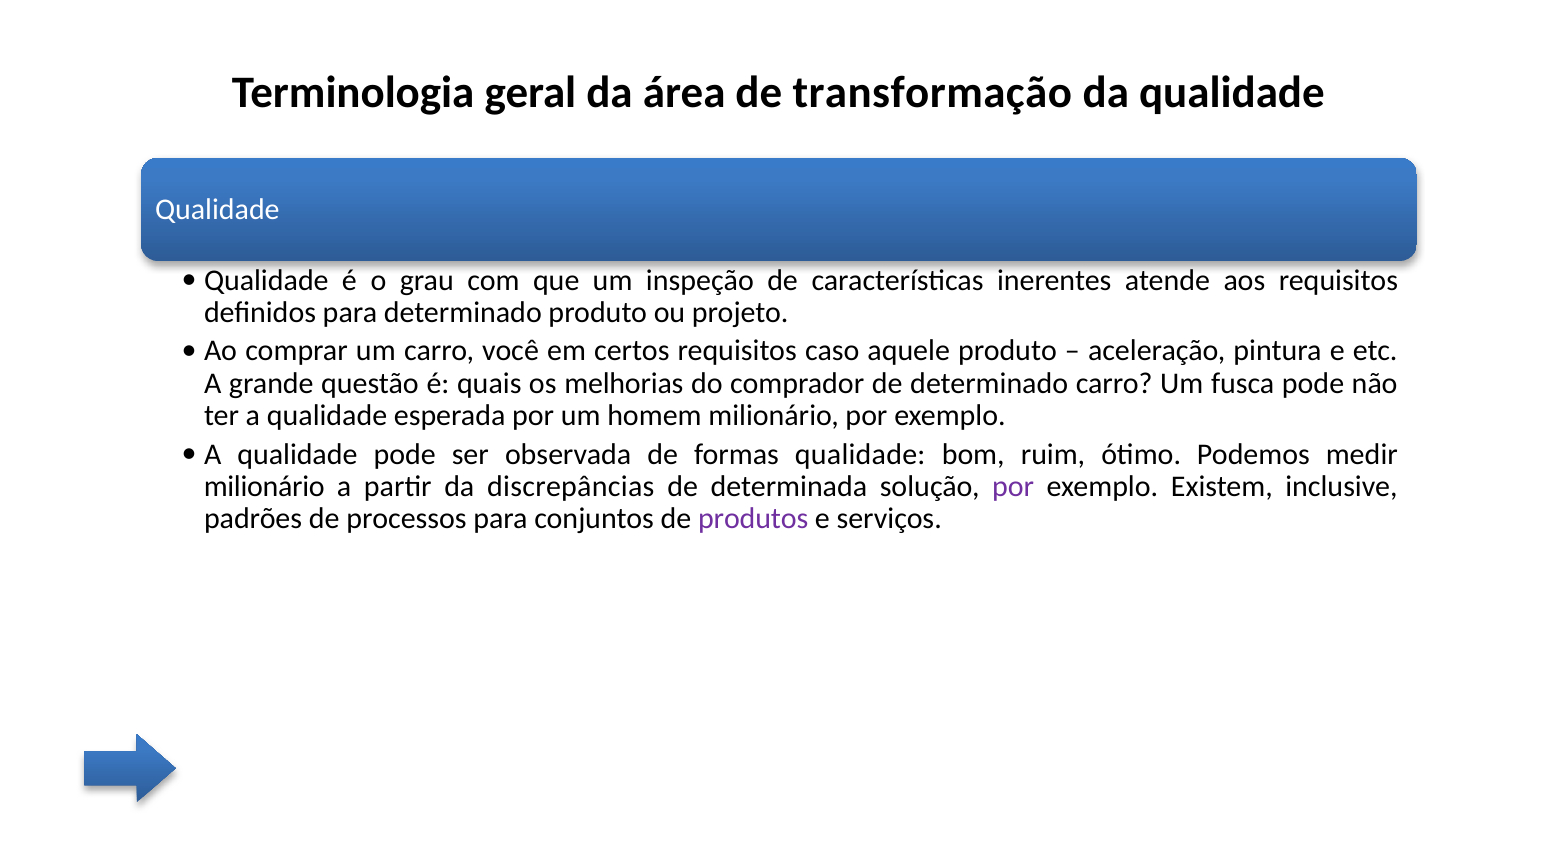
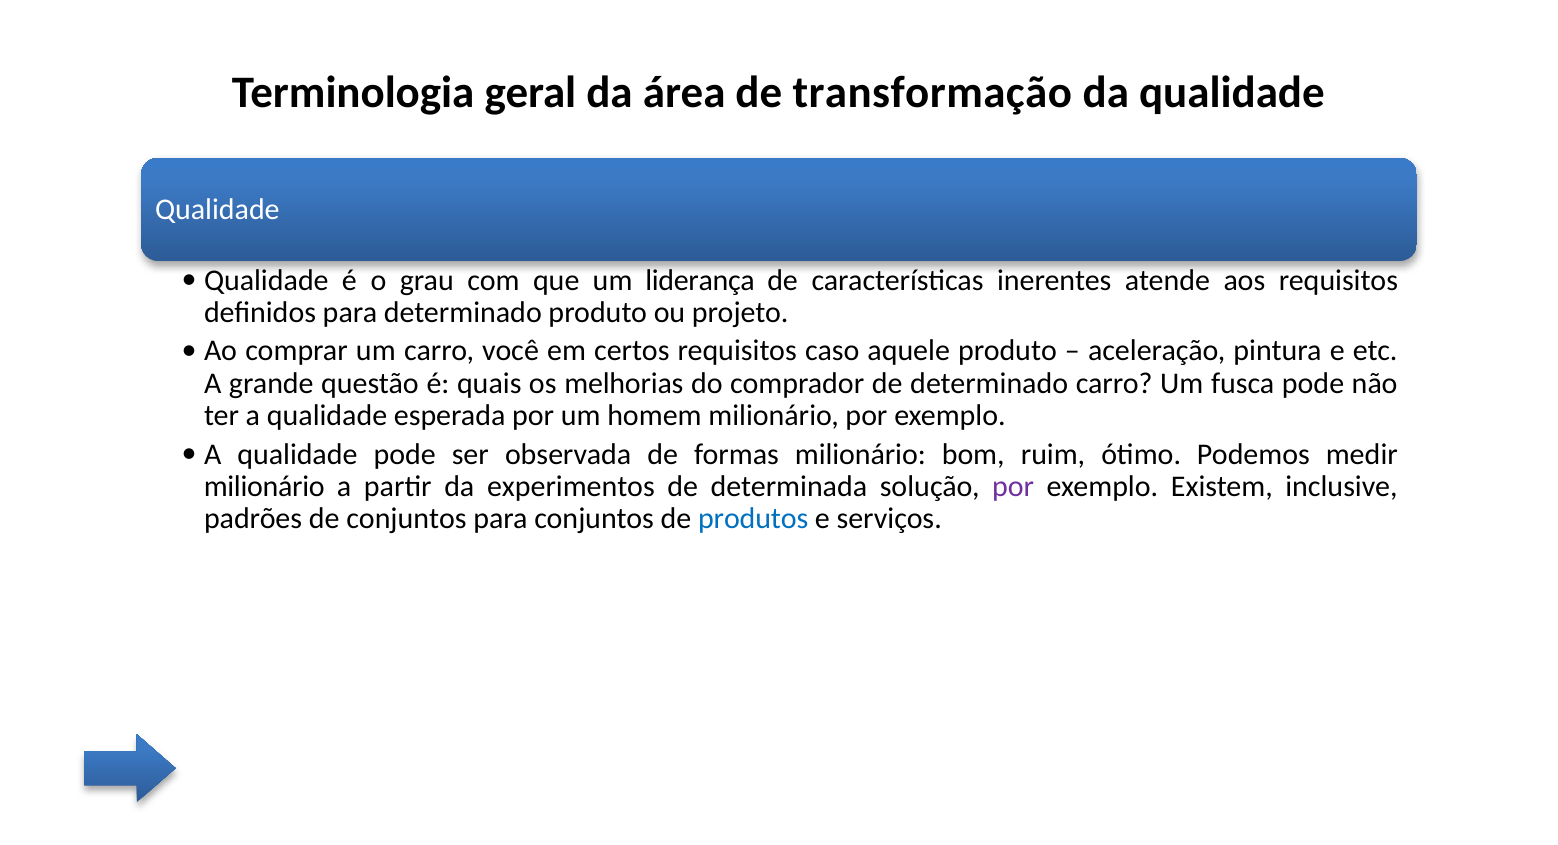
inspeção: inspeção -> liderança
formas qualidade: qualidade -> milionário
discrepâncias: discrepâncias -> experimentos
de processos: processos -> conjuntos
produtos colour: purple -> blue
